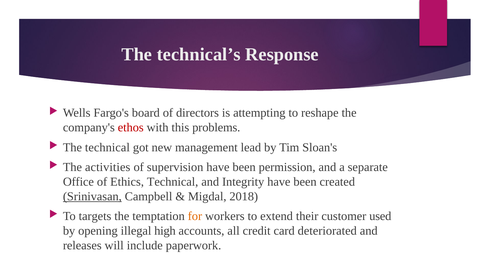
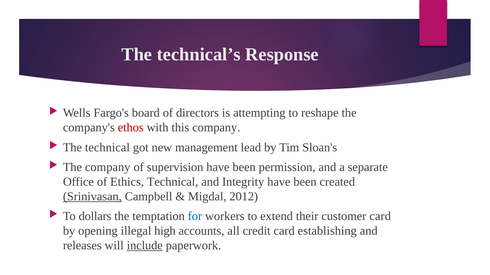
this problems: problems -> company
The activities: activities -> company
2018: 2018 -> 2012
targets: targets -> dollars
for colour: orange -> blue
customer used: used -> card
deteriorated: deteriorated -> establishing
include underline: none -> present
